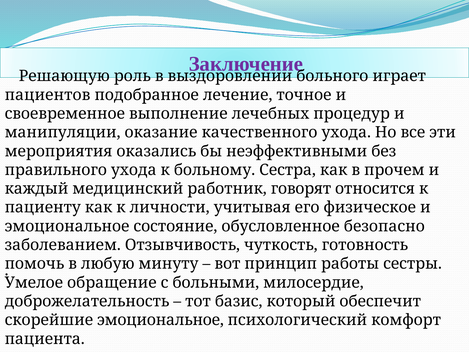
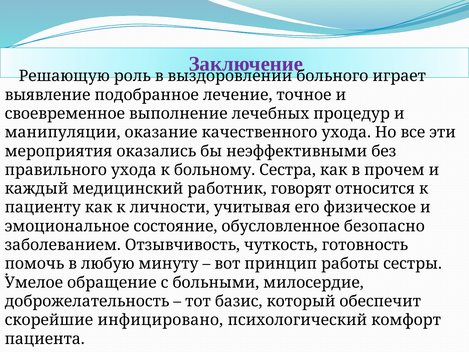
пациентов: пациентов -> выявление
скорейшие эмоциональное: эмоциональное -> инфицировано
